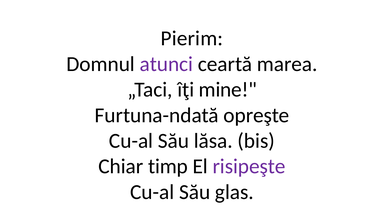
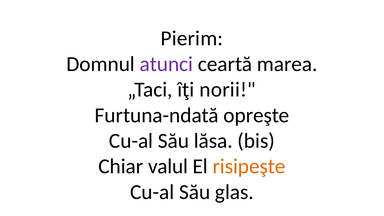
mine: mine -> norii
timp: timp -> valul
risipeşte colour: purple -> orange
